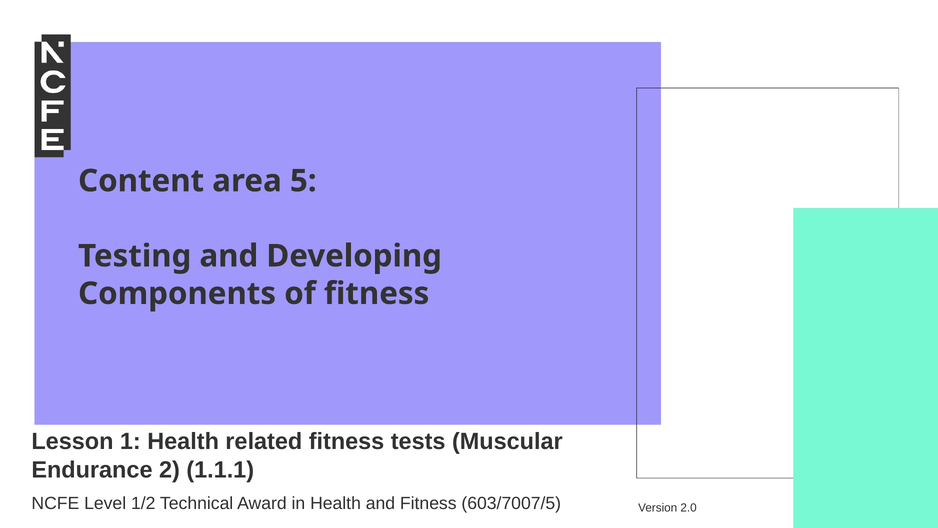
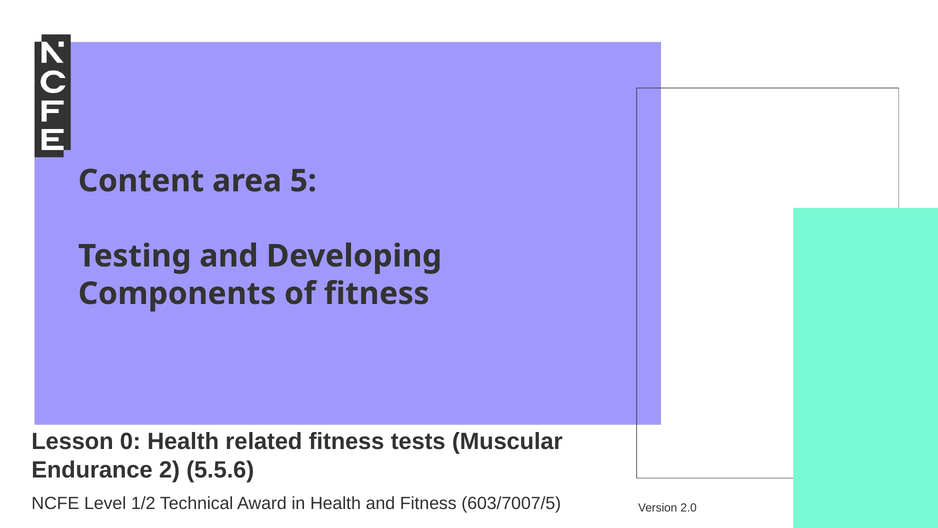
1: 1 -> 0
1.1.1: 1.1.1 -> 5.5.6
